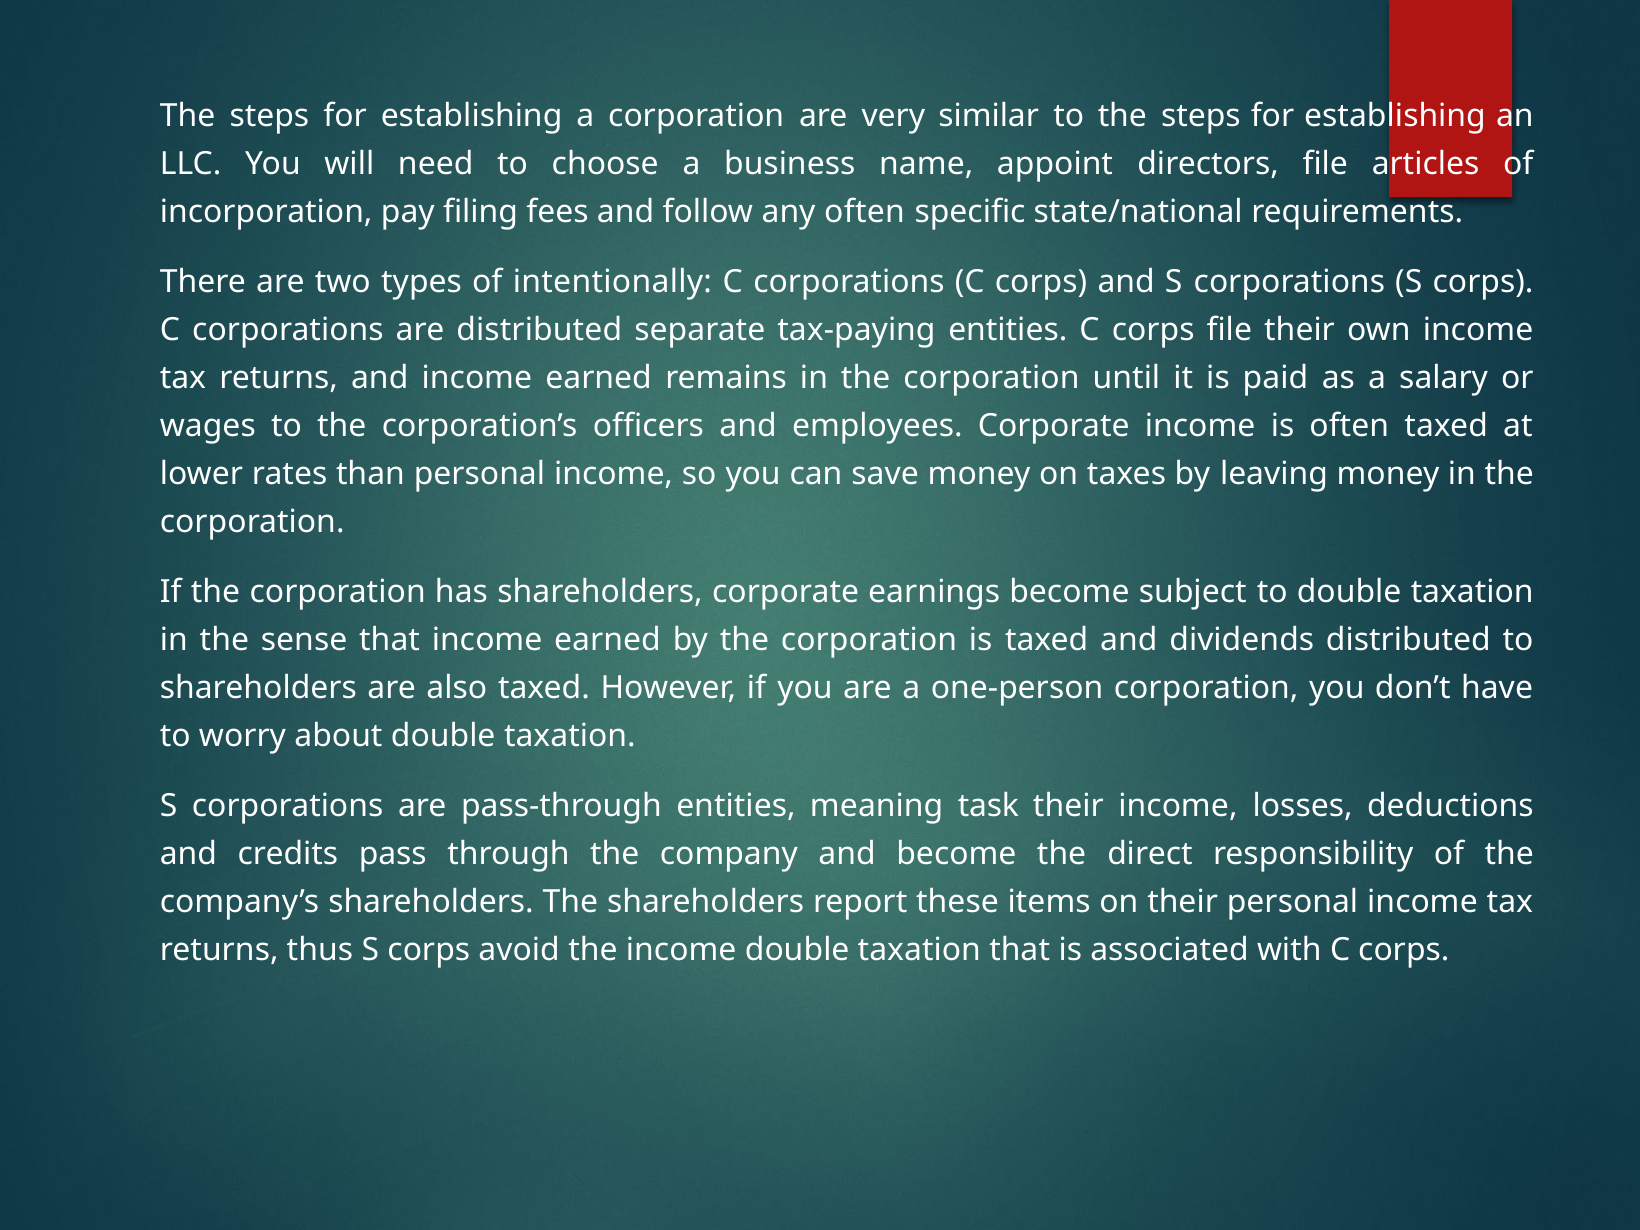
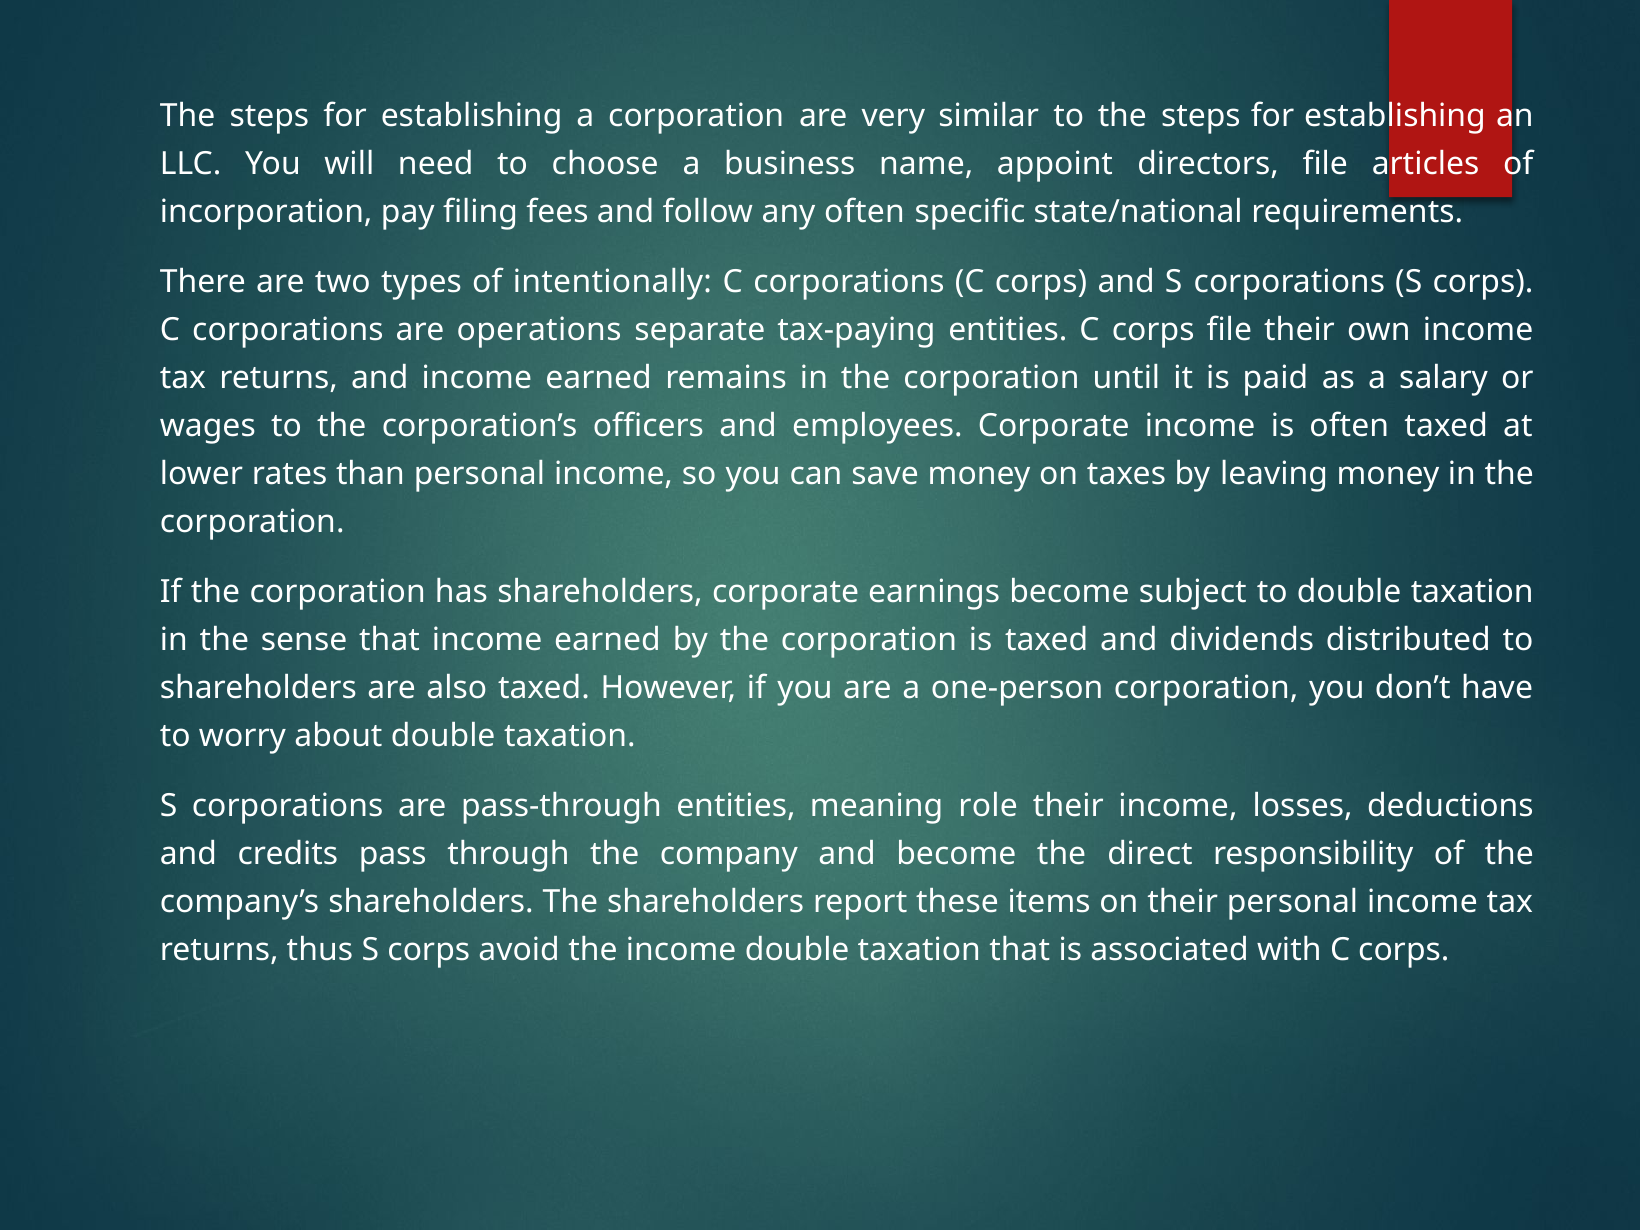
are distributed: distributed -> operations
task: task -> role
